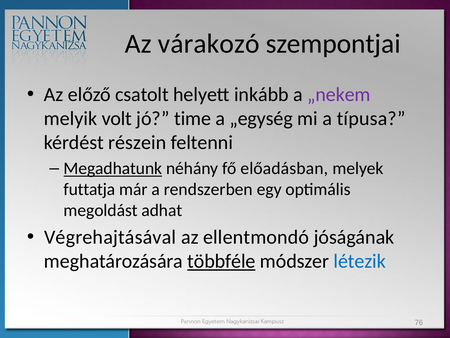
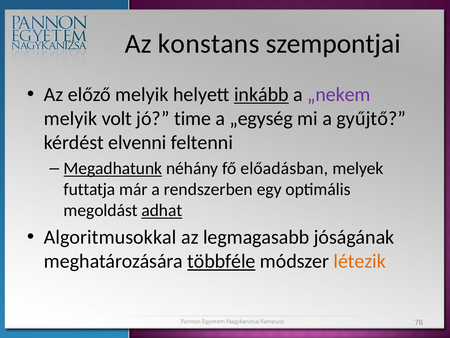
várakozó: várakozó -> konstans
előző csatolt: csatolt -> melyik
inkább underline: none -> present
típusa: típusa -> gyűjtő
részein: részein -> elvenni
adhat underline: none -> present
Végrehajtásával: Végrehajtásával -> Algoritmusokkal
ellentmondó: ellentmondó -> legmagasabb
létezik colour: blue -> orange
